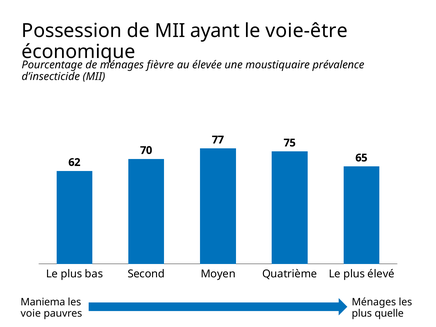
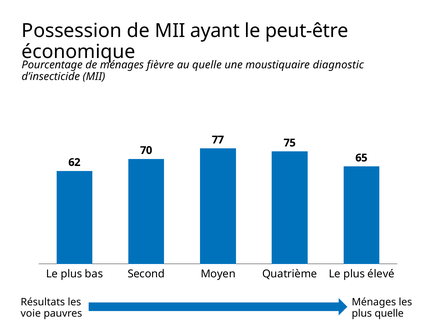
voie-être: voie-être -> peut-être
au élevée: élevée -> quelle
prévalence: prévalence -> diagnostic
Maniema: Maniema -> Résultats
